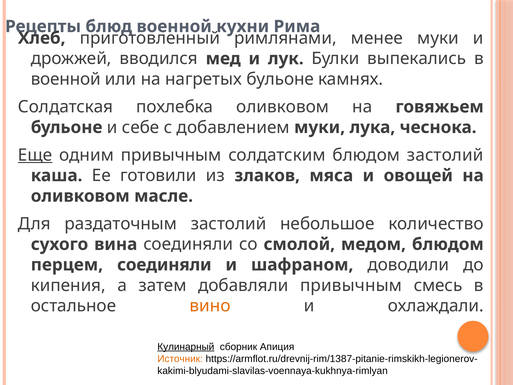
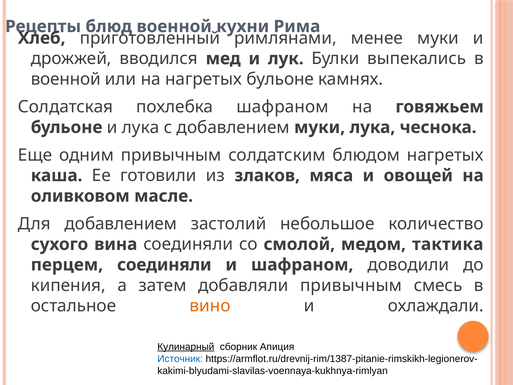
похлебка оливковом: оливковом -> шафраном
и себе: себе -> лука
Еще underline: present -> none
блюдом застолий: застолий -> нагретых
Для раздаточным: раздаточным -> добавлением
медом блюдом: блюдом -> тактика
Источник colour: orange -> blue
